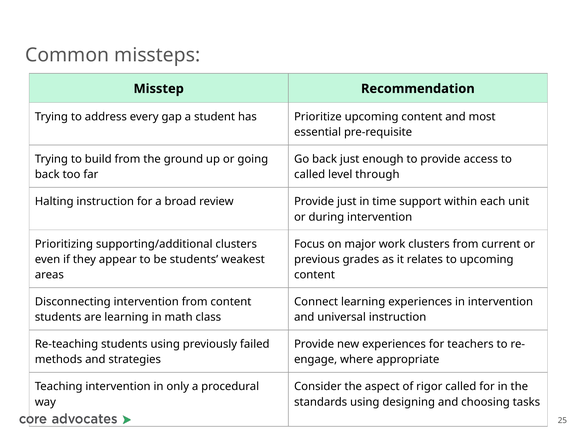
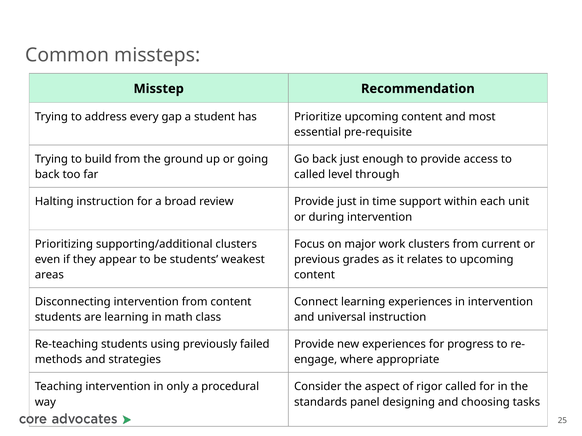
teachers: teachers -> progress
standards using: using -> panel
